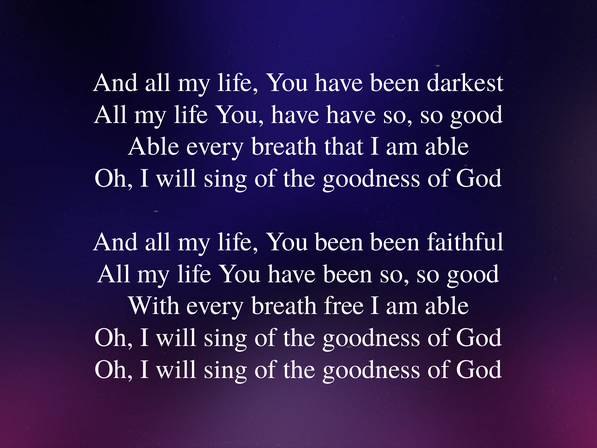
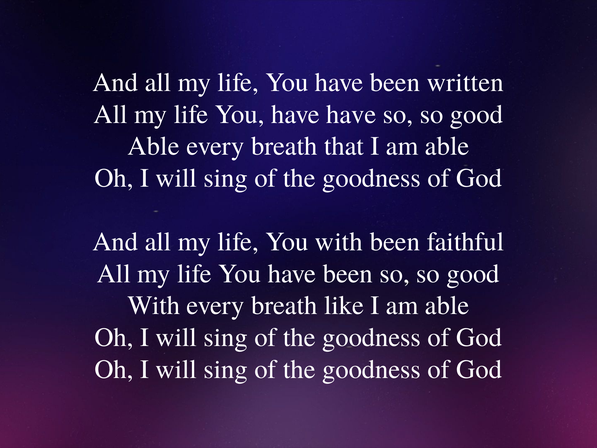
darkest: darkest -> written
You been: been -> with
free: free -> like
